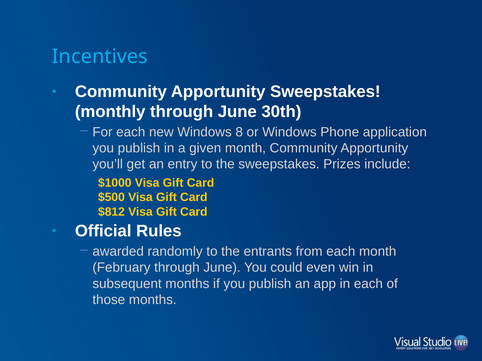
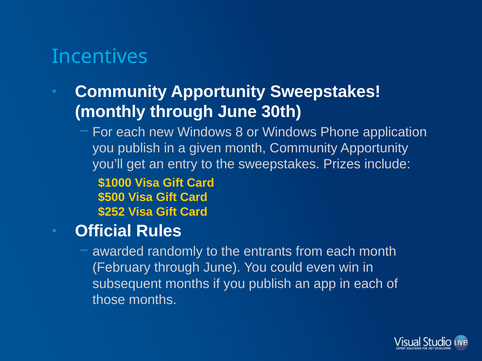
$812: $812 -> $252
